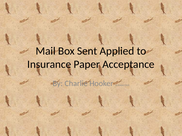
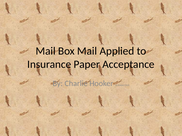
Box Sent: Sent -> Mail
